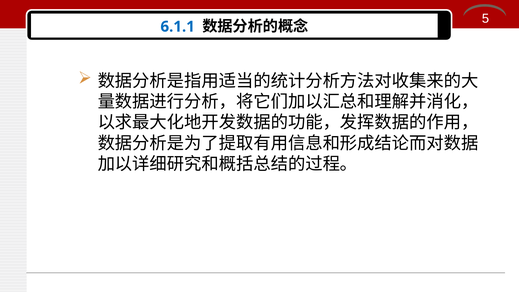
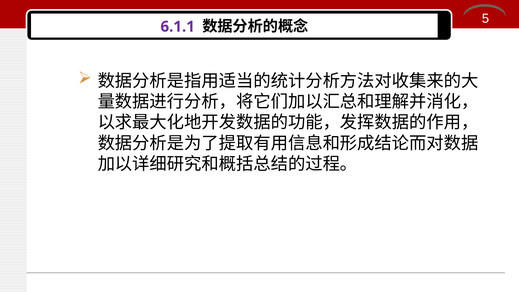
6.1.1 colour: blue -> purple
